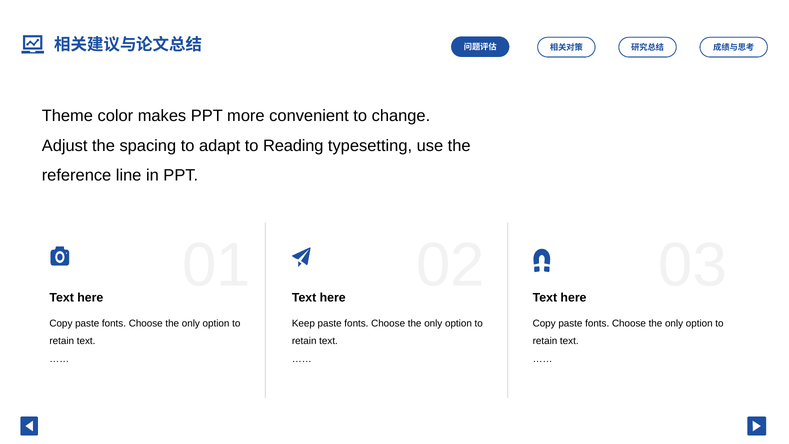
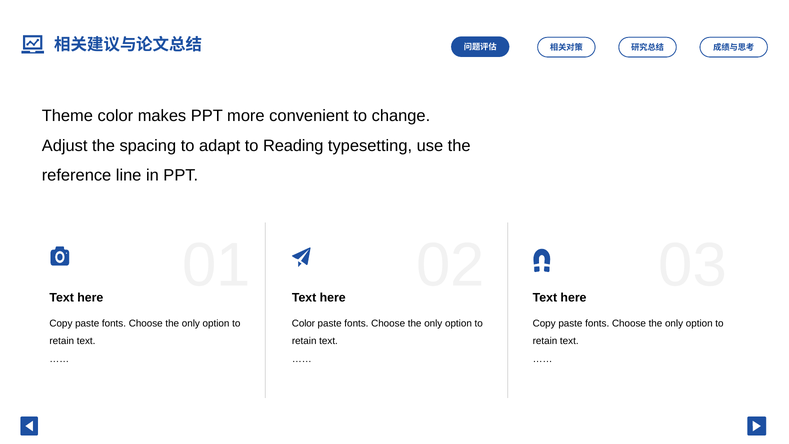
Keep at (303, 323): Keep -> Color
